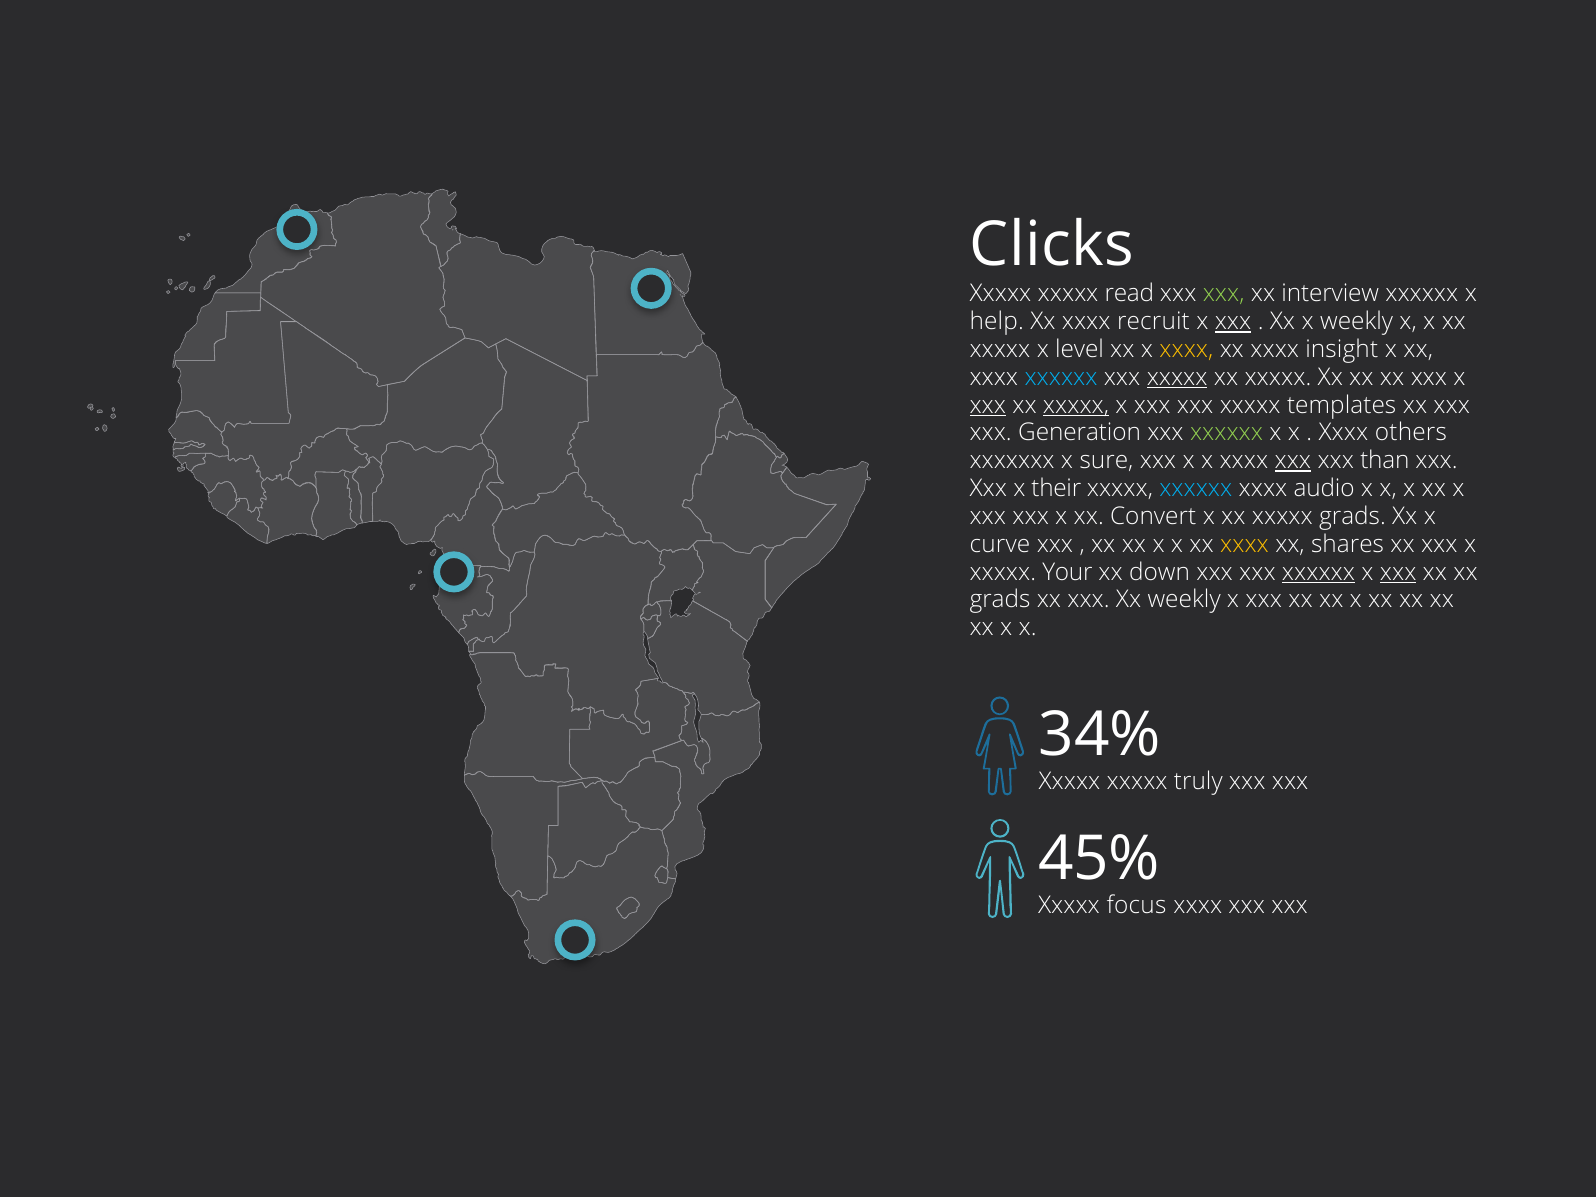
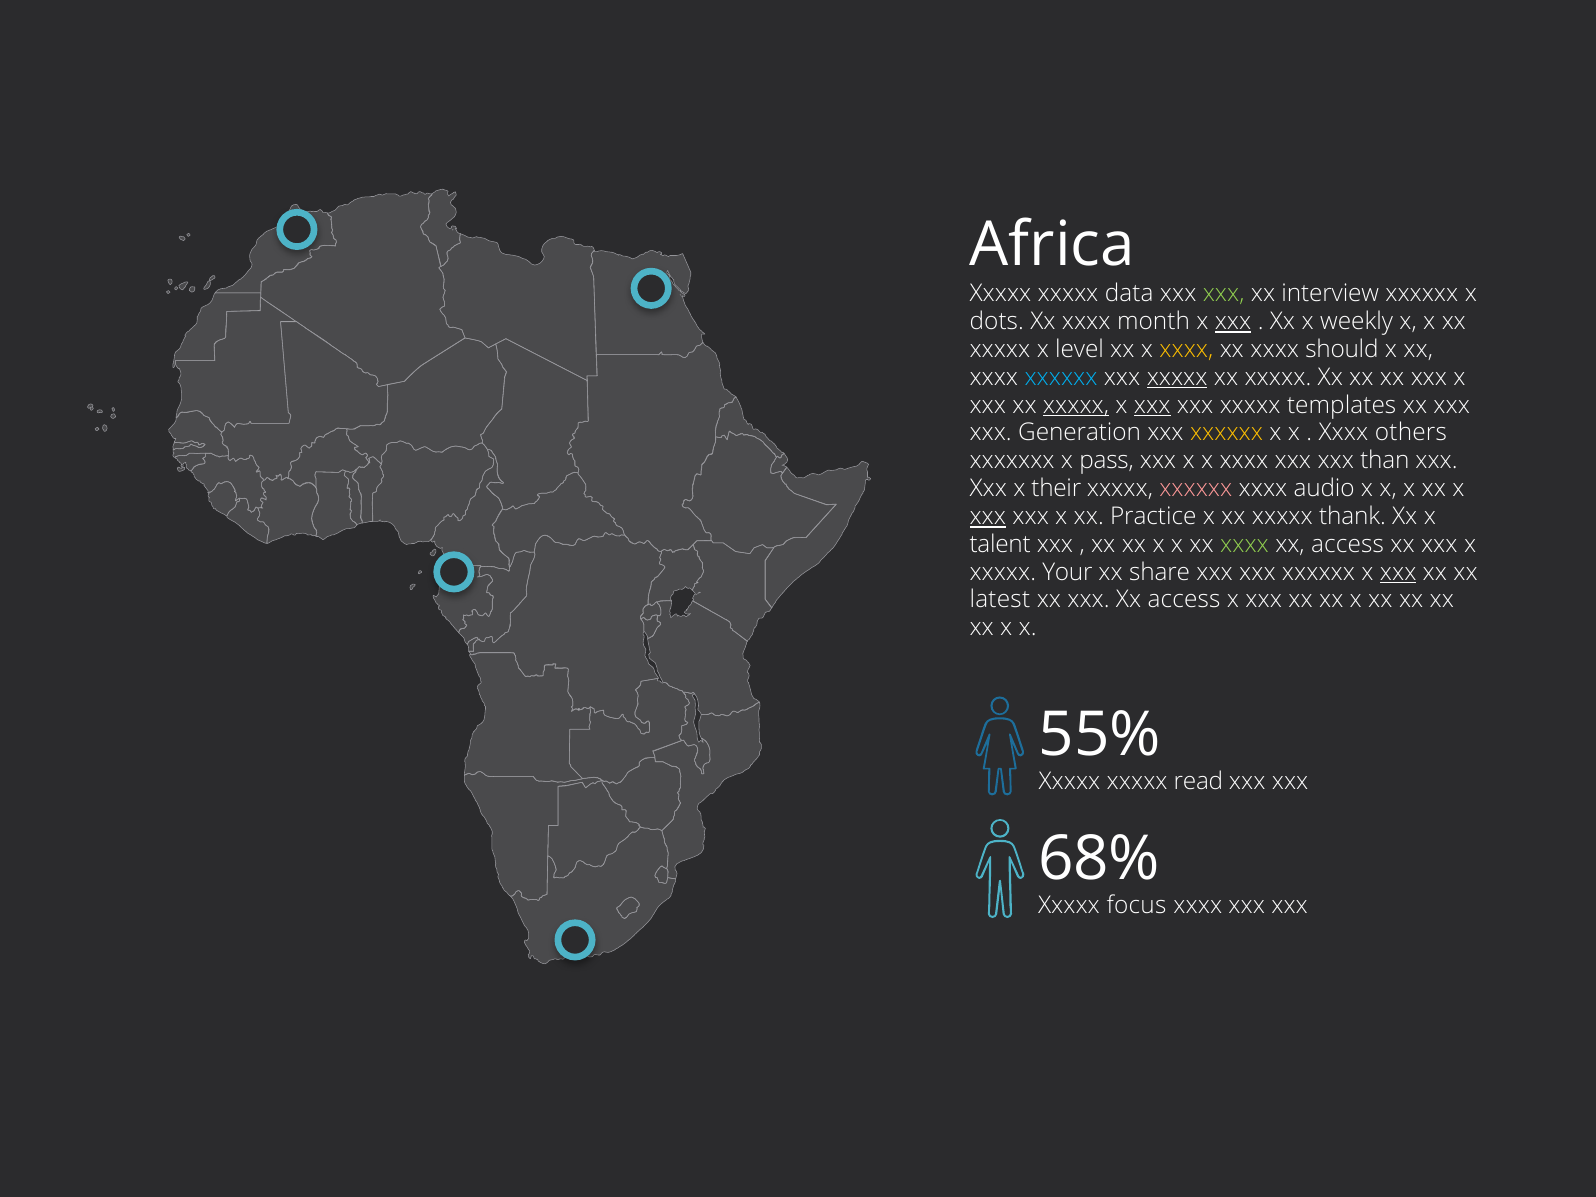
Clicks: Clicks -> Africa
read: read -> data
help: help -> dots
recruit: recruit -> month
insight: insight -> should
xxx at (988, 405) underline: present -> none
xxx at (1152, 405) underline: none -> present
xxxxxx at (1227, 433) colour: light green -> yellow
sure: sure -> pass
xxx at (1293, 461) underline: present -> none
xxxxxx at (1196, 489) colour: light blue -> pink
xxx at (988, 516) underline: none -> present
Convert: Convert -> Practice
xxxxx grads: grads -> thank
curve: curve -> talent
xxxx at (1245, 544) colour: yellow -> light green
shares at (1348, 544): shares -> access
down: down -> share
xxxxxx at (1318, 572) underline: present -> none
grads at (1000, 600): grads -> latest
xxx Xx weekly: weekly -> access
34%: 34% -> 55%
truly: truly -> read
45%: 45% -> 68%
